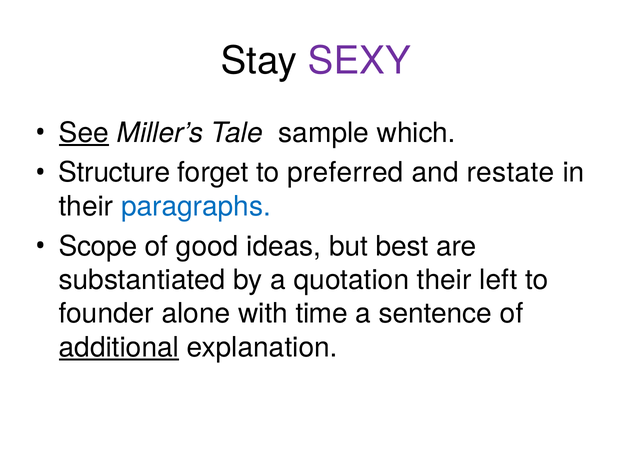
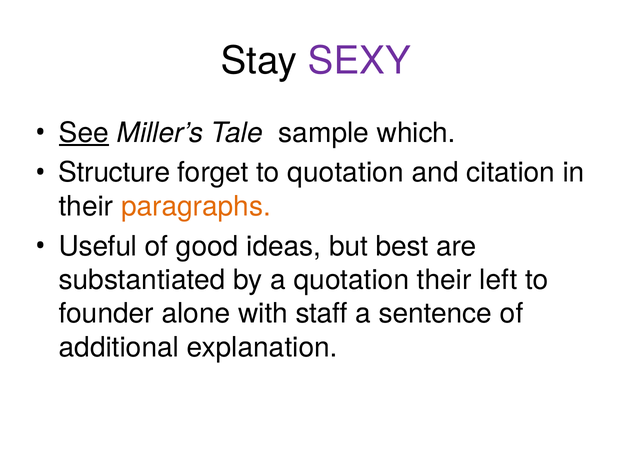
to preferred: preferred -> quotation
restate: restate -> citation
paragraphs colour: blue -> orange
Scope: Scope -> Useful
time: time -> staff
additional underline: present -> none
